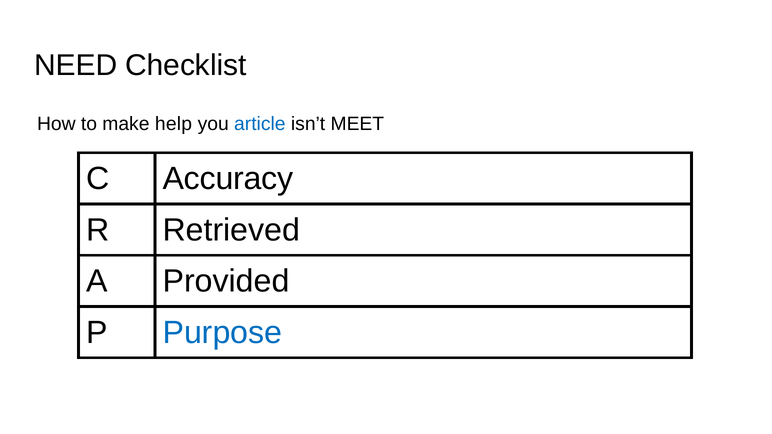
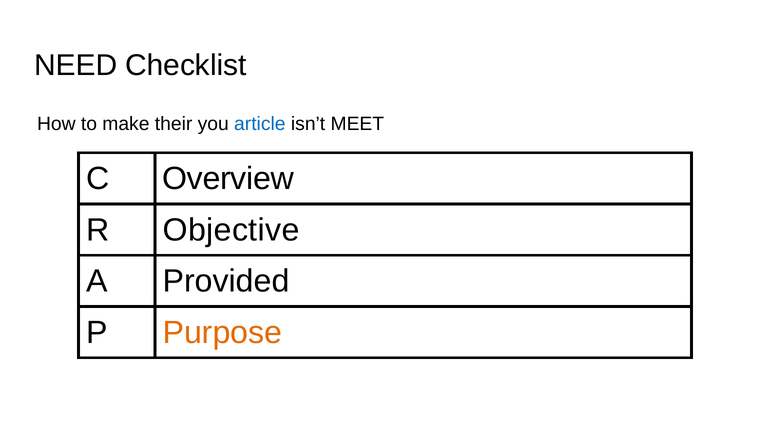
help: help -> their
Accuracy: Accuracy -> Overview
Retrieved: Retrieved -> Objective
Purpose colour: blue -> orange
